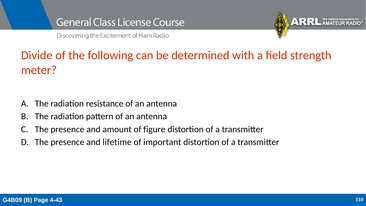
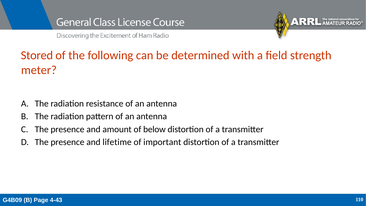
Divide: Divide -> Stored
figure: figure -> below
